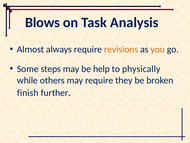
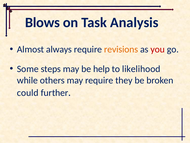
you colour: orange -> red
physically: physically -> likelihood
finish: finish -> could
